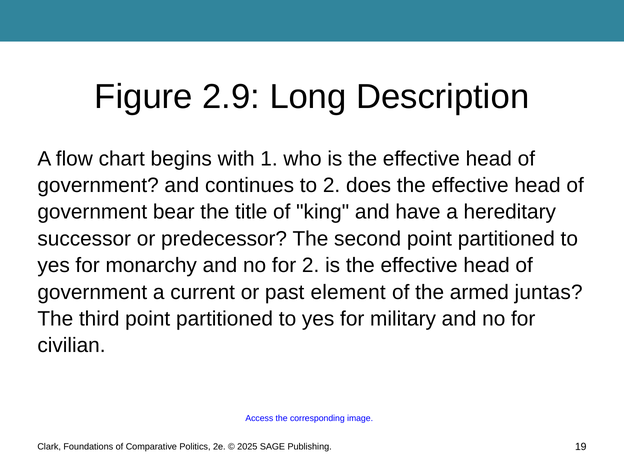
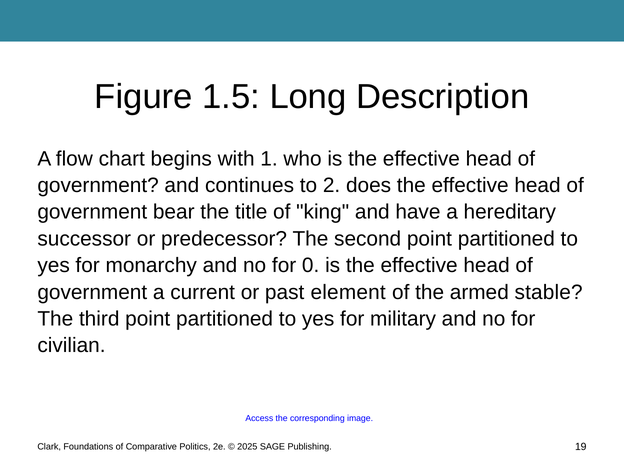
2.9: 2.9 -> 1.5
for 2: 2 -> 0
juntas: juntas -> stable
